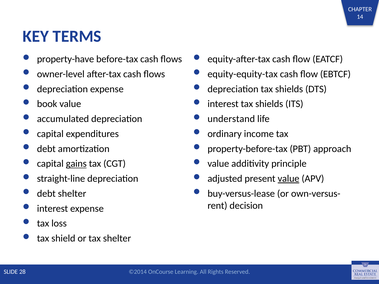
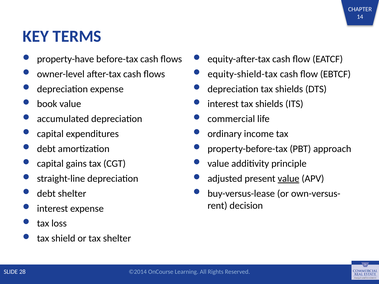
equity-equity-tax: equity-equity-tax -> equity-shield-tax
understand: understand -> commercial
gains underline: present -> none
